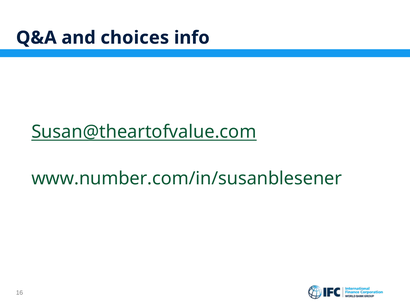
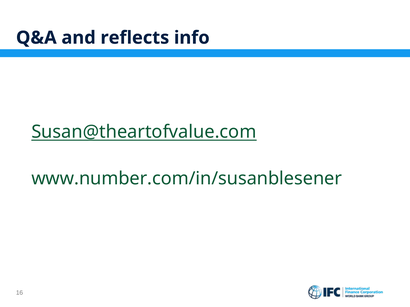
choices: choices -> reflects
